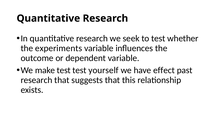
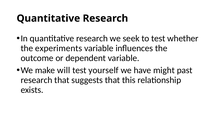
make test: test -> will
effect: effect -> might
